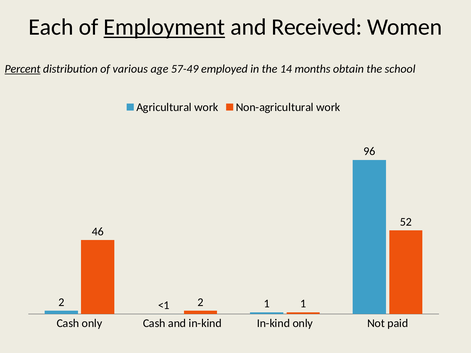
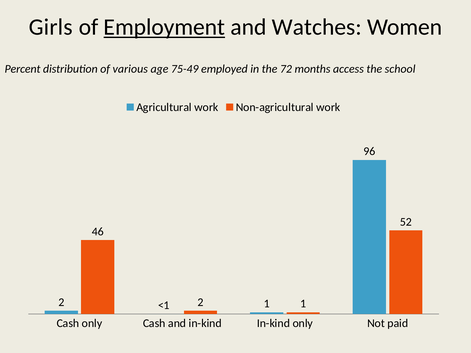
Each: Each -> Girls
Received: Received -> Watches
Percent underline: present -> none
57-49: 57-49 -> 75-49
14: 14 -> 72
obtain: obtain -> access
